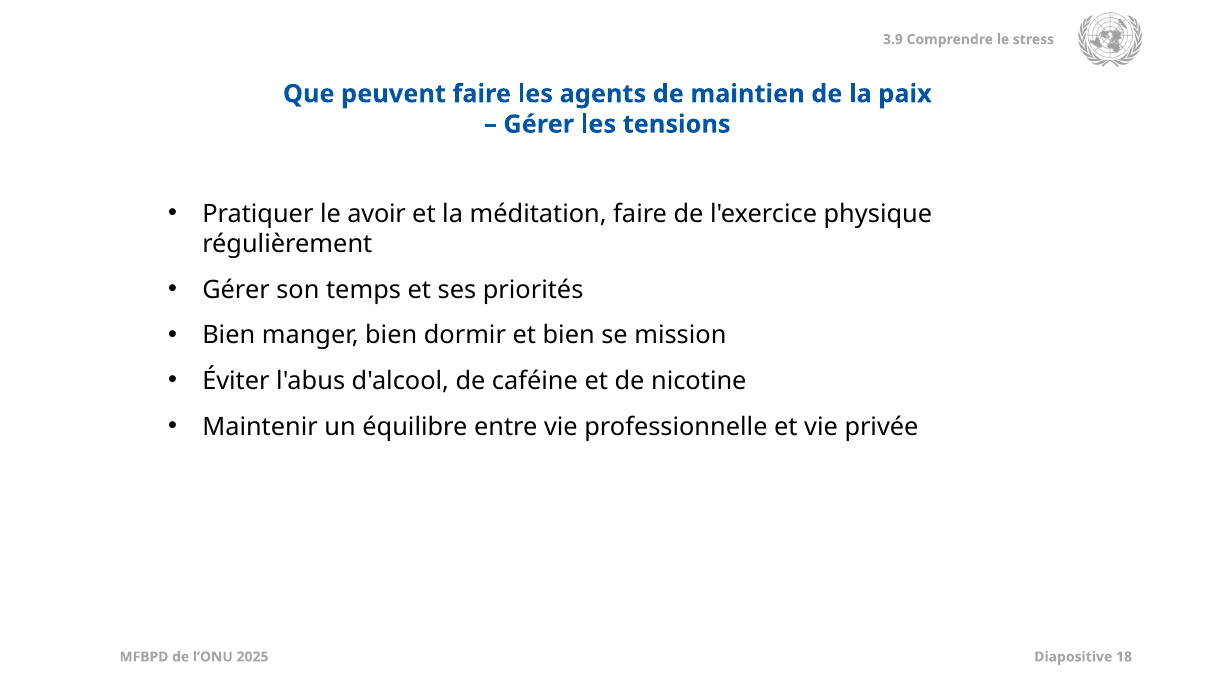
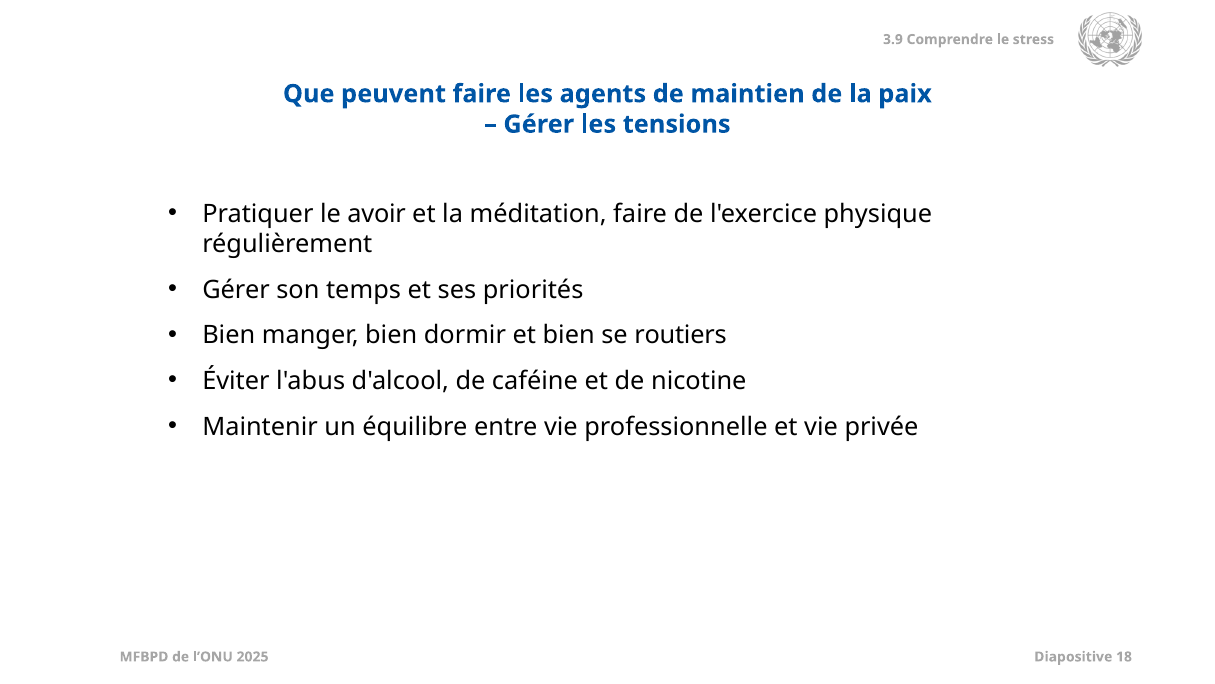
mission: mission -> routiers
